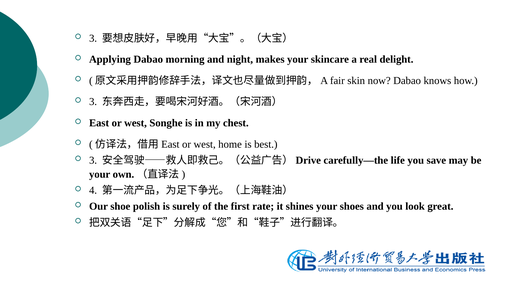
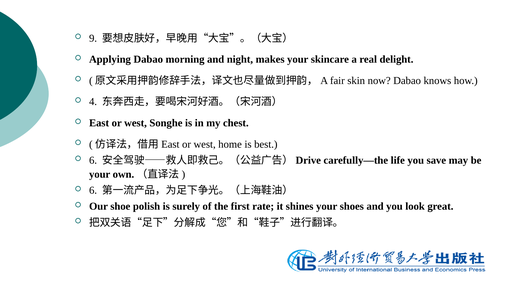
3 at (93, 38): 3 -> 9
3 at (93, 102): 3 -> 4
3 at (93, 160): 3 -> 6
4 at (93, 190): 4 -> 6
